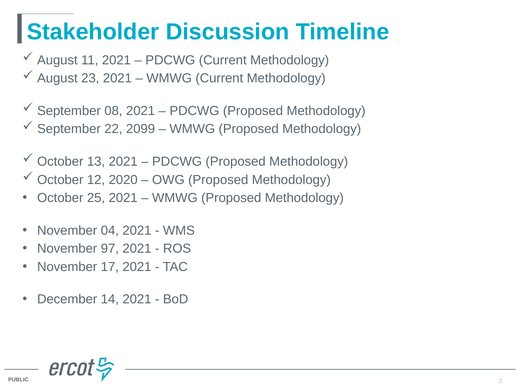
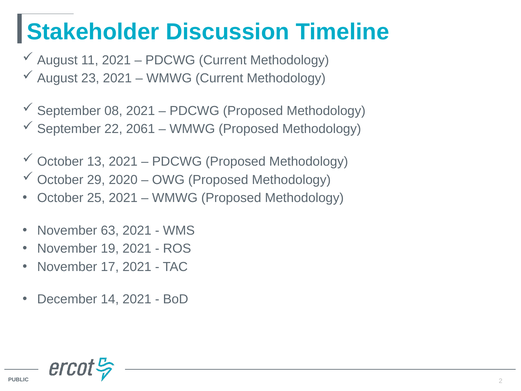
2099: 2099 -> 2061
12: 12 -> 29
04: 04 -> 63
97: 97 -> 19
